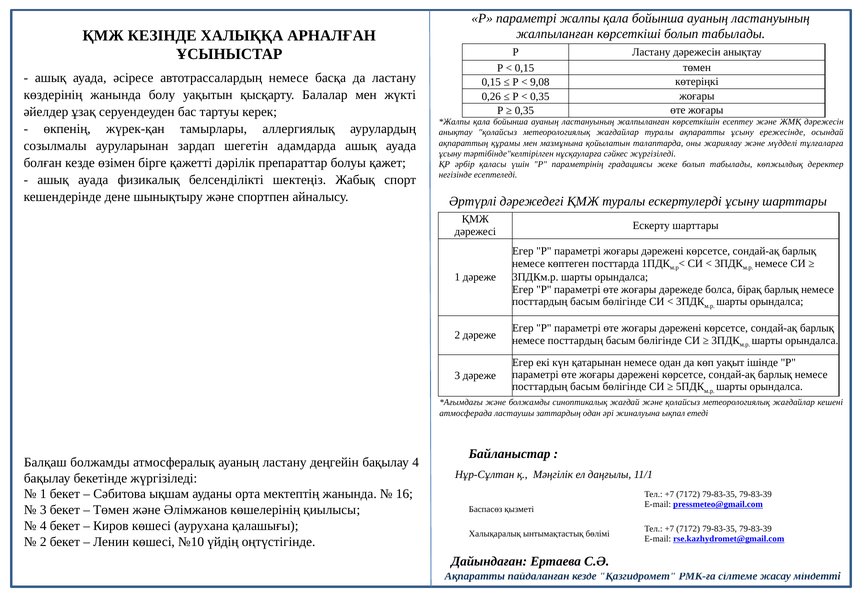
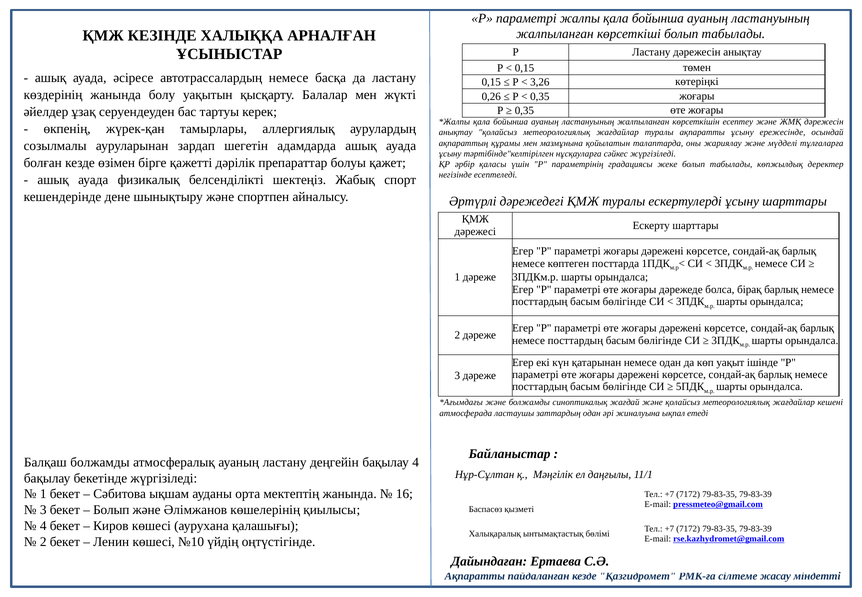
9,08: 9,08 -> 3,26
Төмен at (111, 510): Төмен -> Болып
